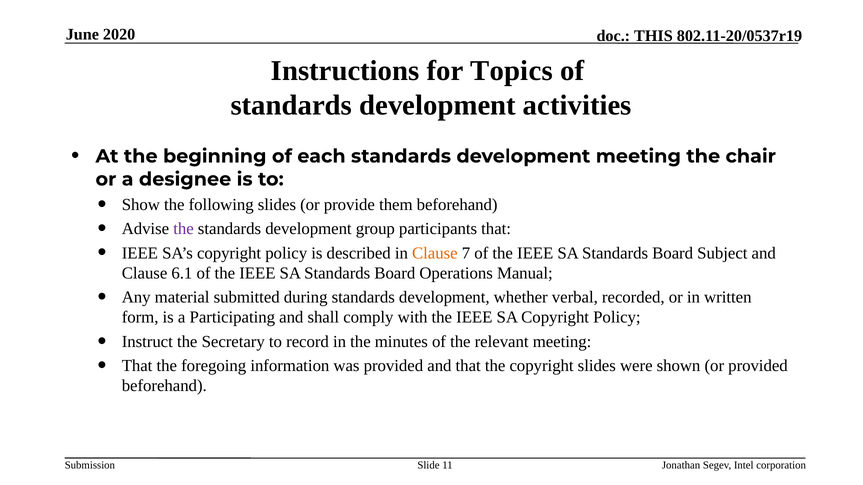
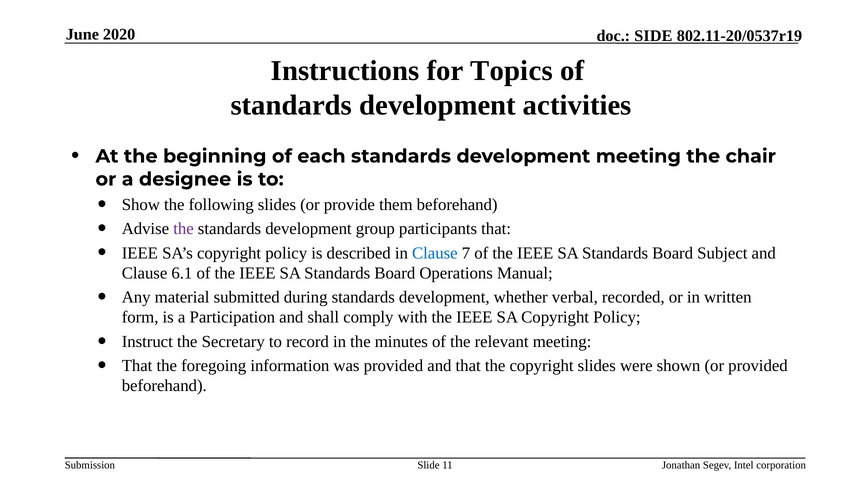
THIS: THIS -> SIDE
Clause at (435, 253) colour: orange -> blue
Participating: Participating -> Participation
